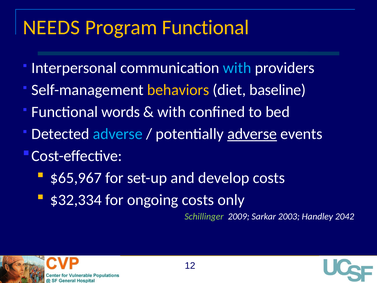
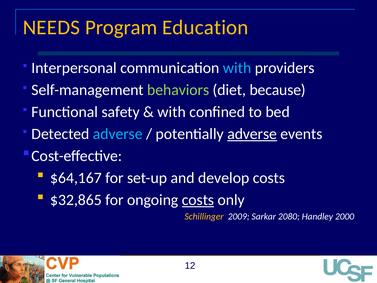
Program Functional: Functional -> Education
behaviors colour: yellow -> light green
baseline: baseline -> because
words: words -> safety
$65,967: $65,967 -> $64,167
$32,334: $32,334 -> $32,865
costs at (198, 200) underline: none -> present
Schillinger colour: light green -> yellow
2003: 2003 -> 2080
2042: 2042 -> 2000
